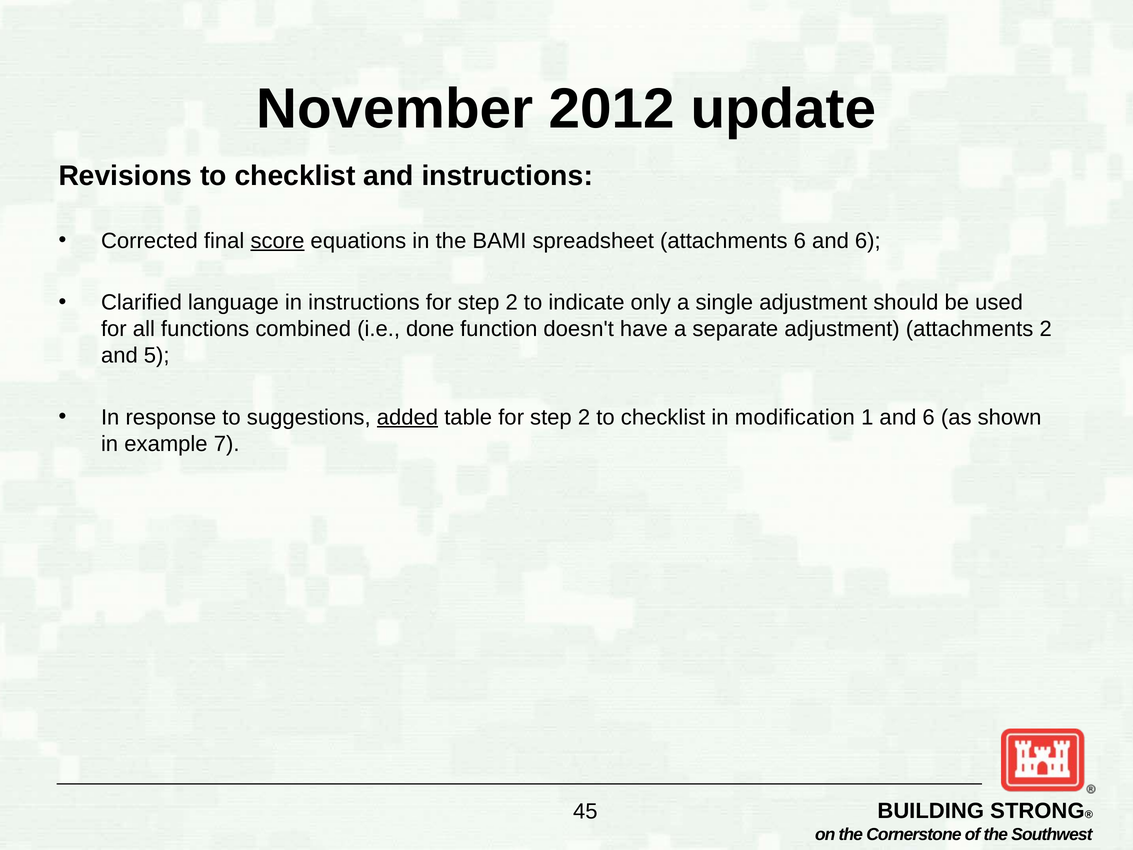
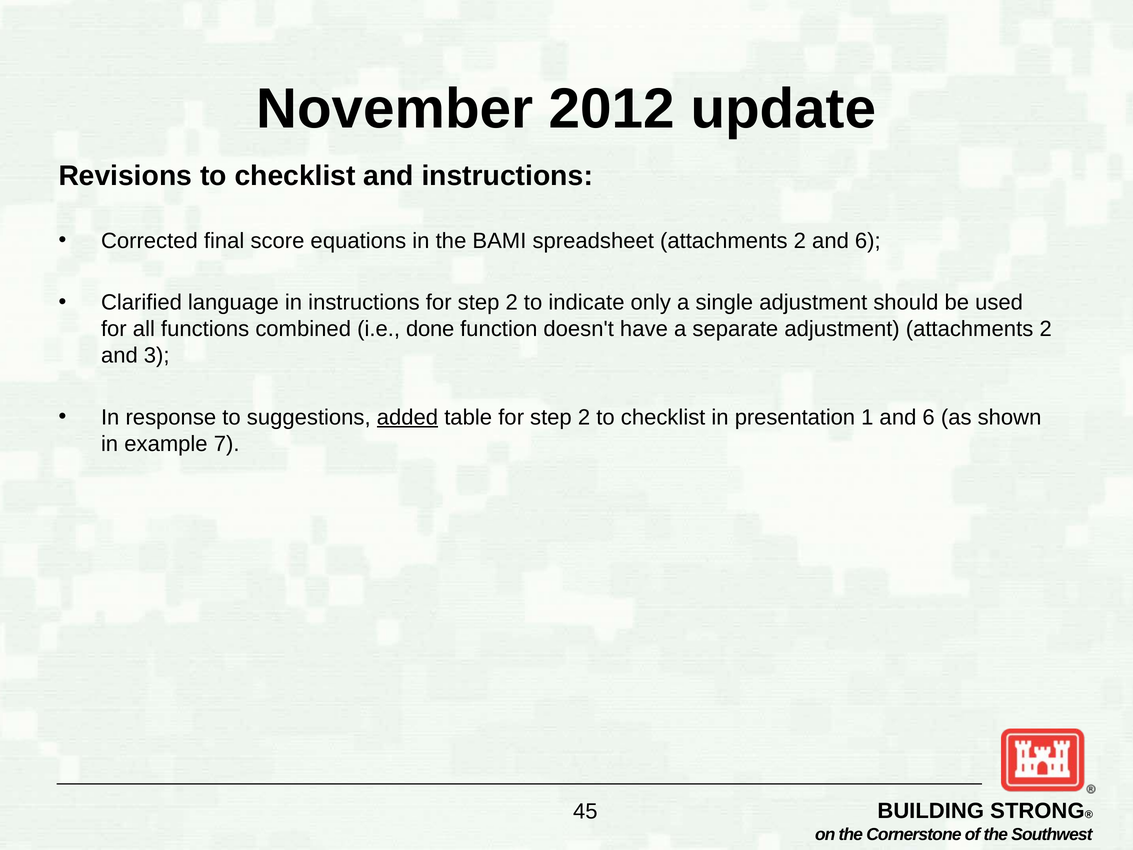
score underline: present -> none
spreadsheet attachments 6: 6 -> 2
5: 5 -> 3
modification: modification -> presentation
